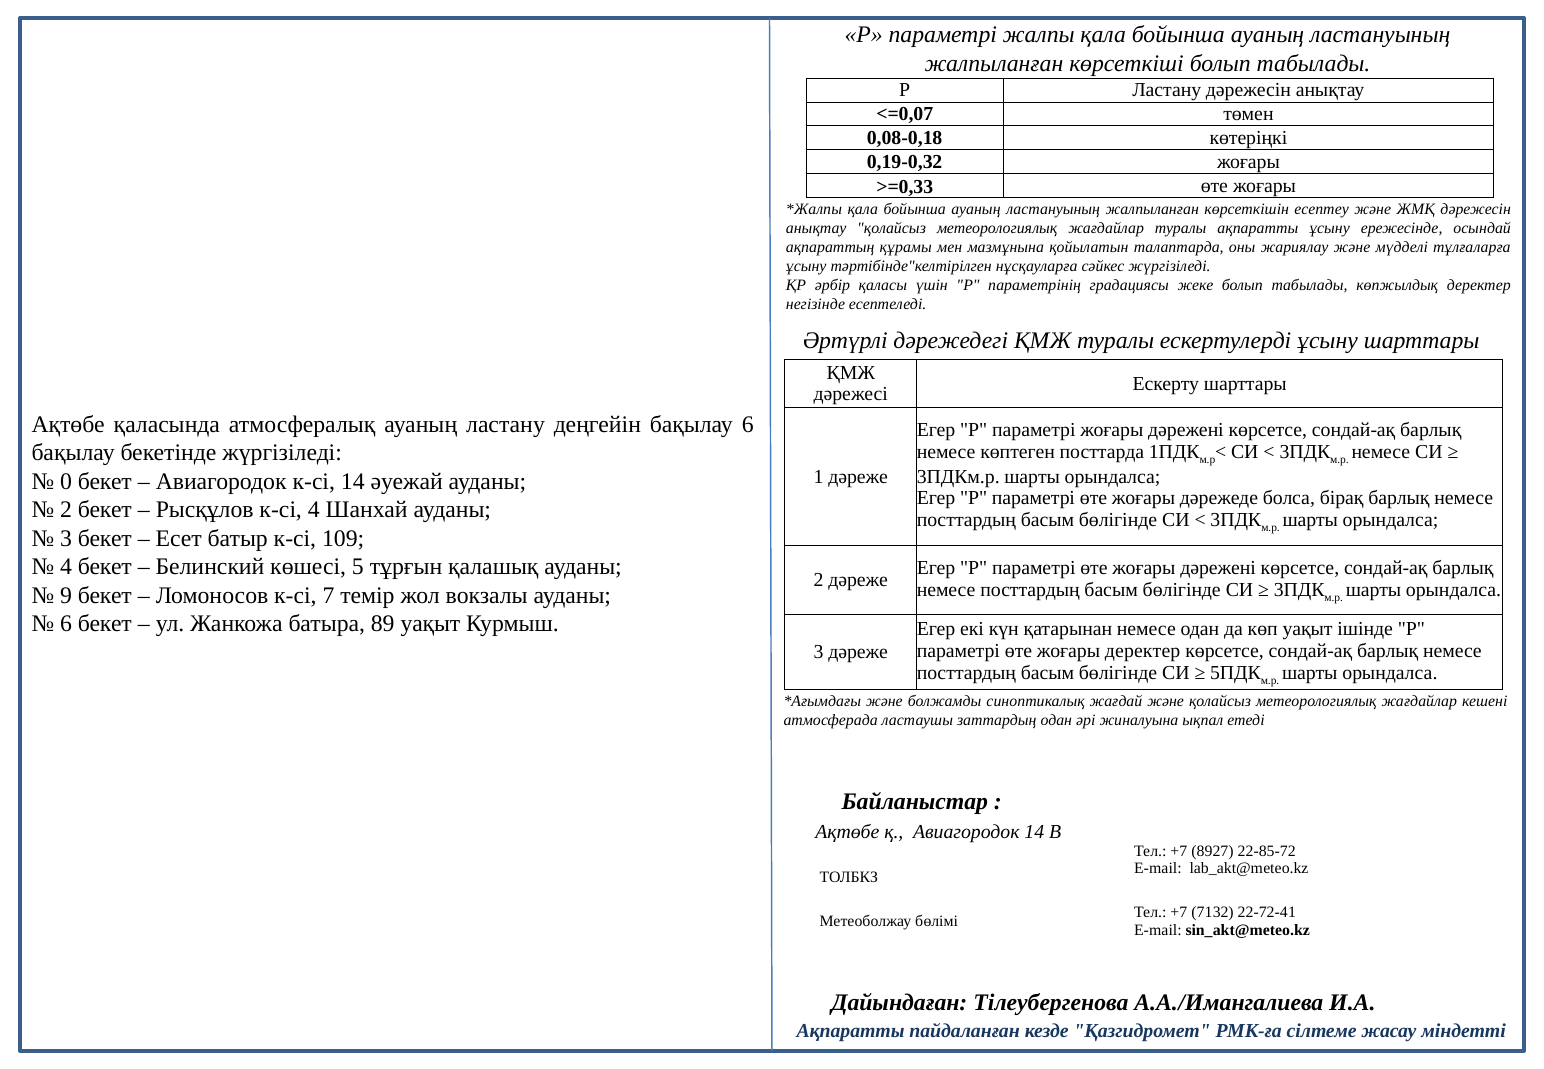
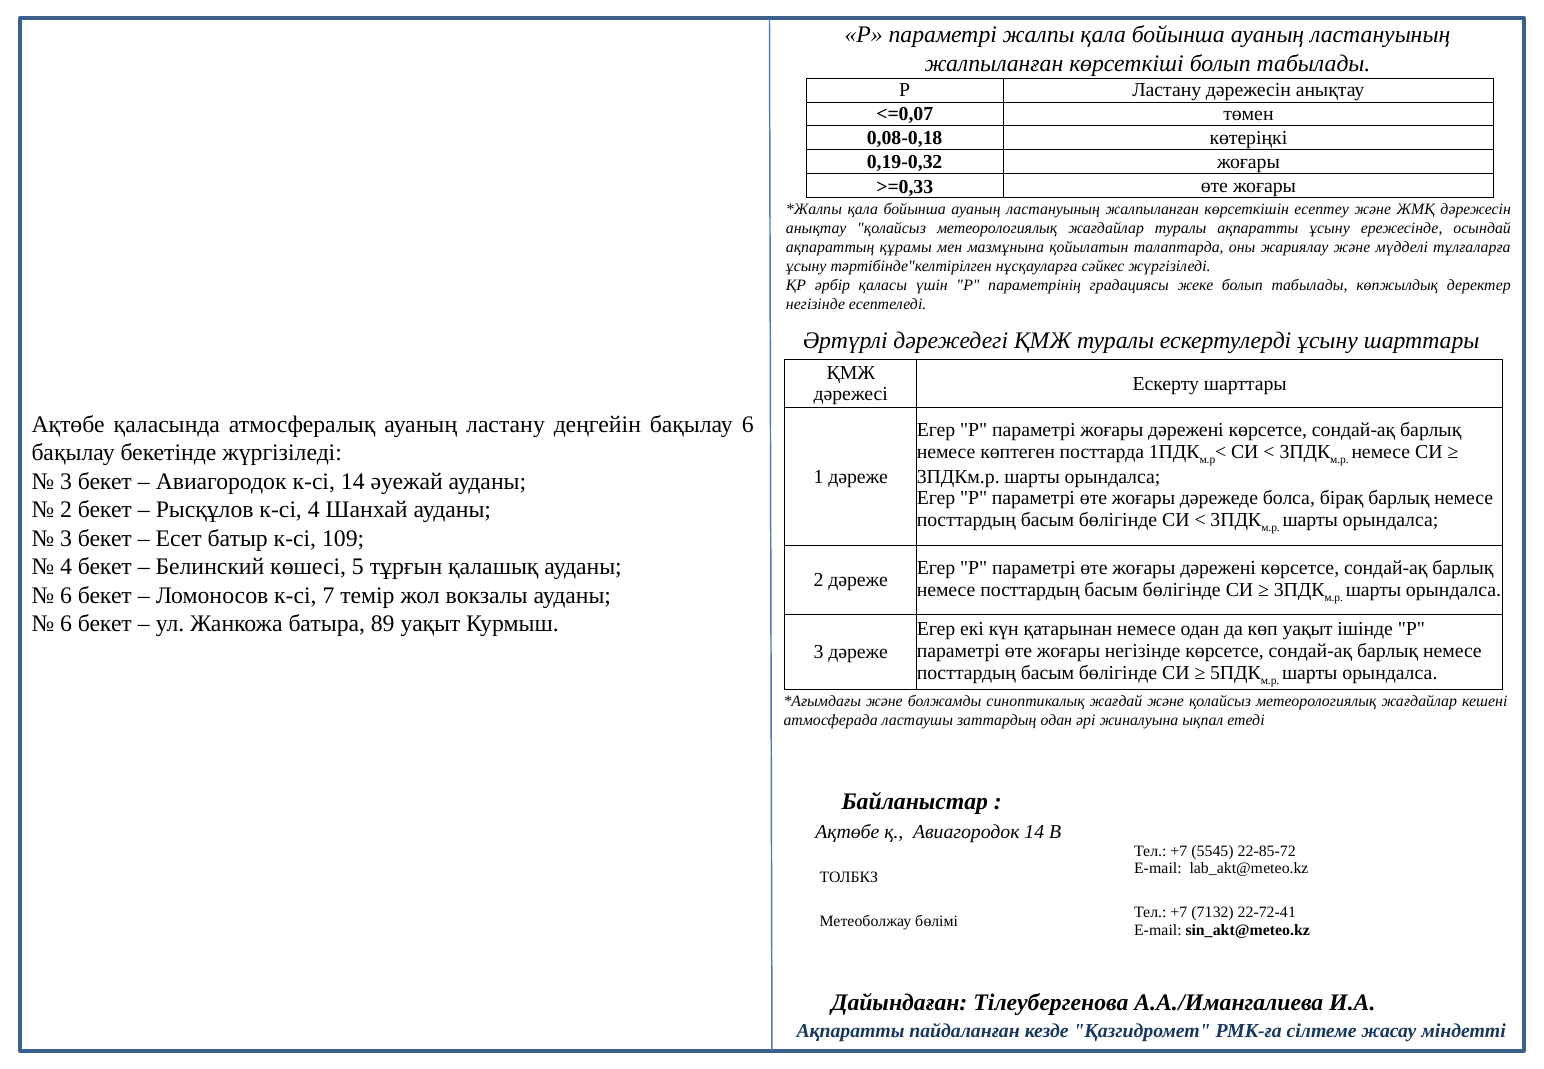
0 at (66, 481): 0 -> 3
9 at (66, 595): 9 -> 6
жоғары деректер: деректер -> негізінде
8927: 8927 -> 5545
